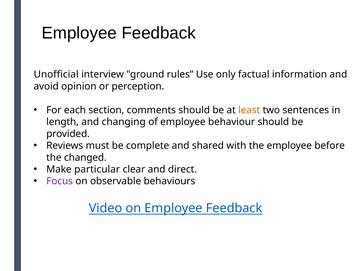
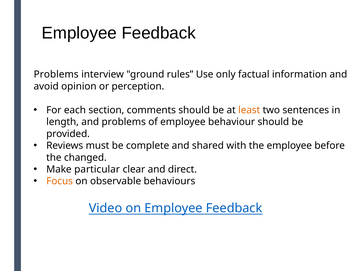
Unofficial at (56, 74): Unofficial -> Problems
and changing: changing -> problems
Focus colour: purple -> orange
